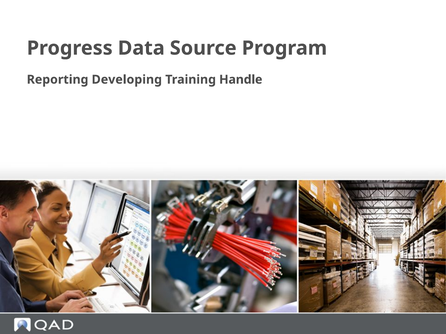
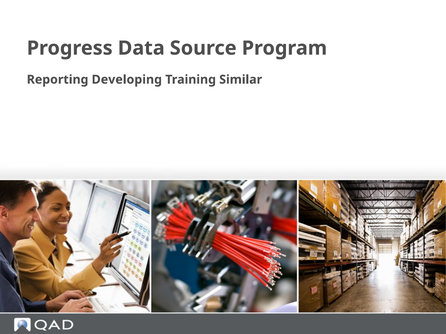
Handle: Handle -> Similar
